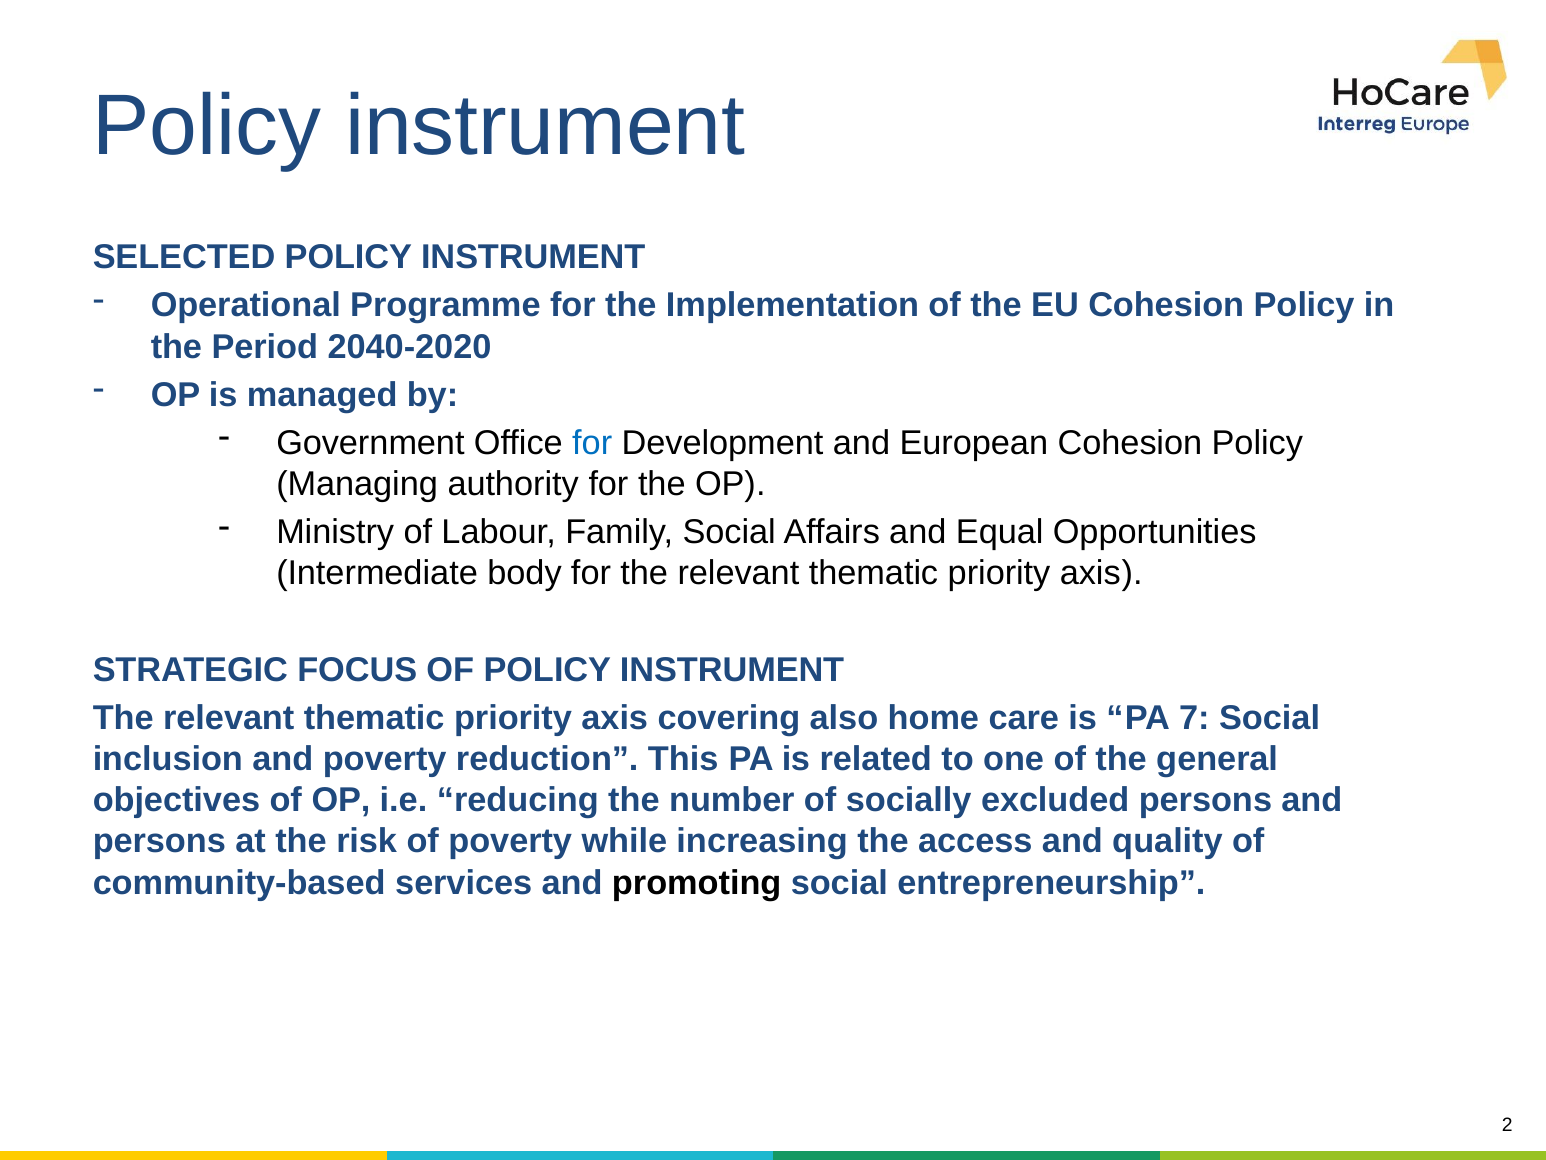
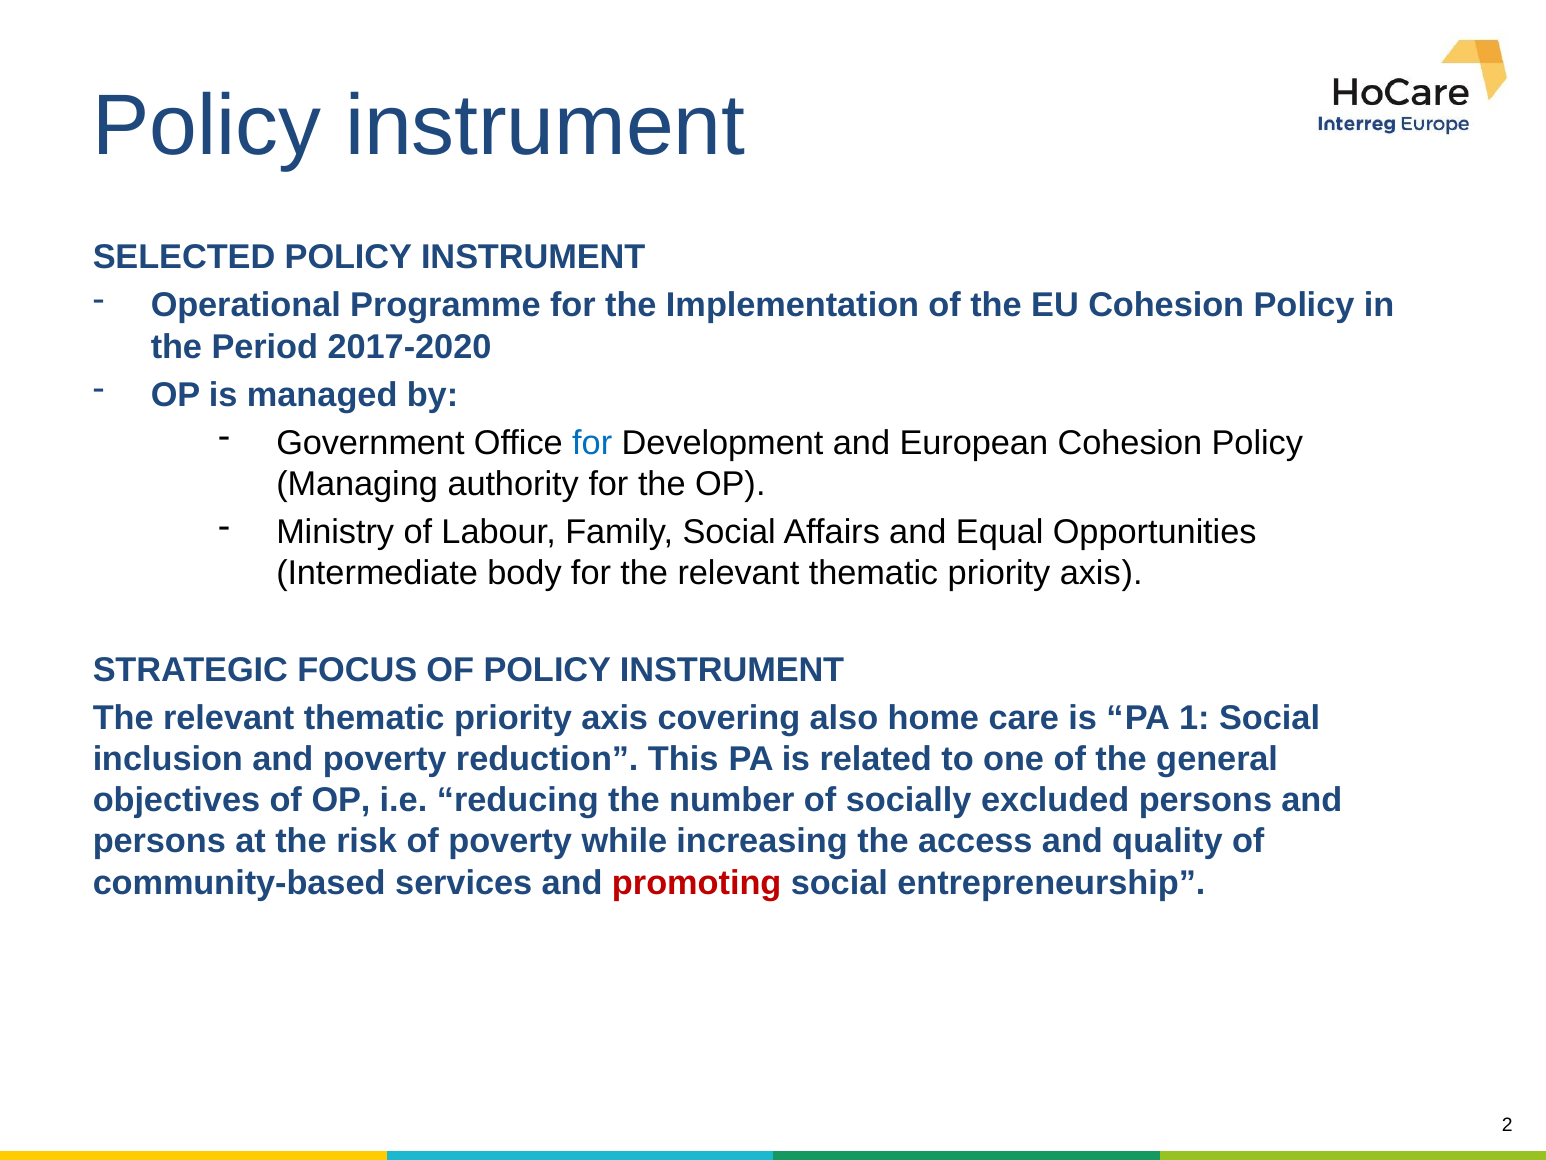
2040-2020: 2040-2020 -> 2017-2020
7: 7 -> 1
promoting colour: black -> red
